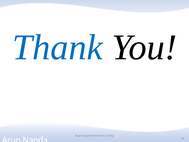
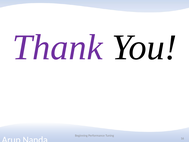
Thank colour: blue -> purple
